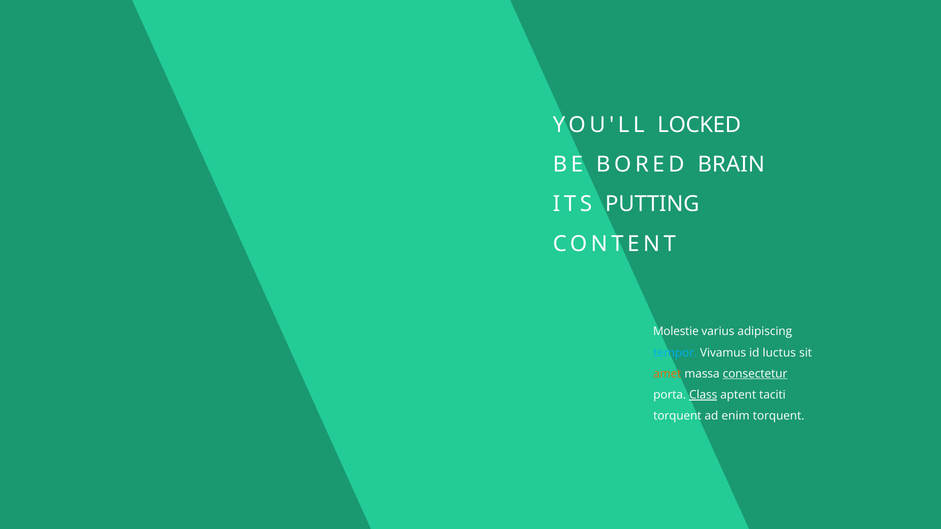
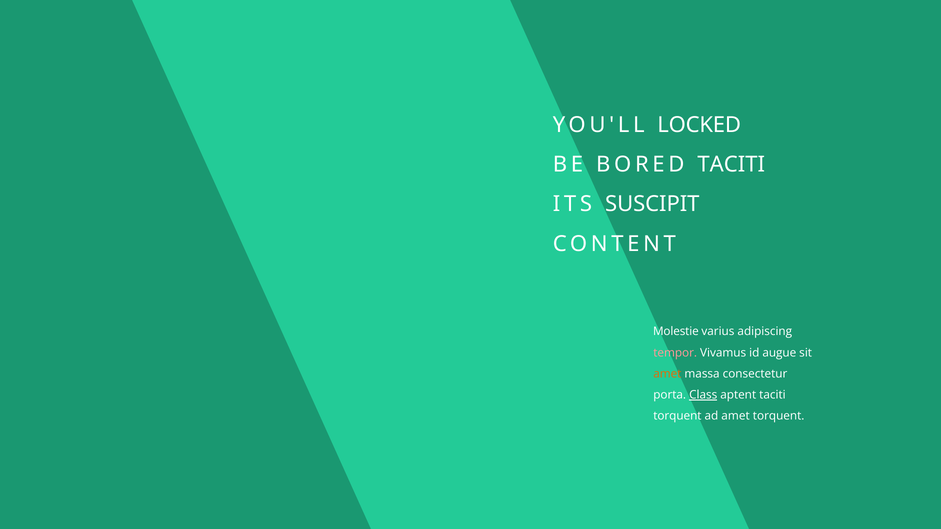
BORED BRAIN: BRAIN -> TACITI
PUTTING: PUTTING -> SUSCIPIT
tempor colour: light blue -> pink
luctus: luctus -> augue
consectetur underline: present -> none
ad enim: enim -> amet
